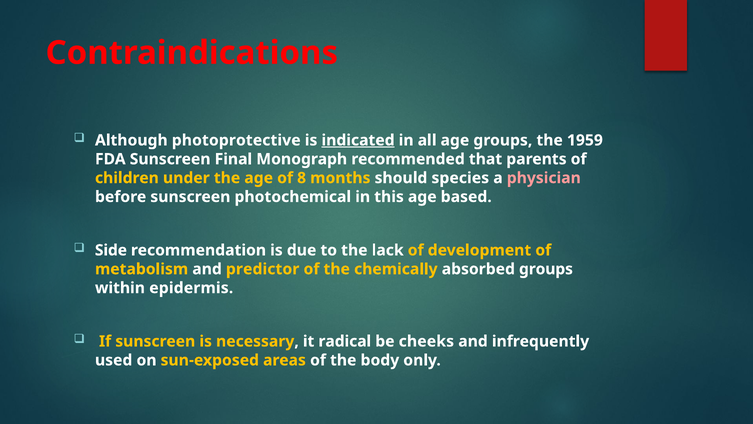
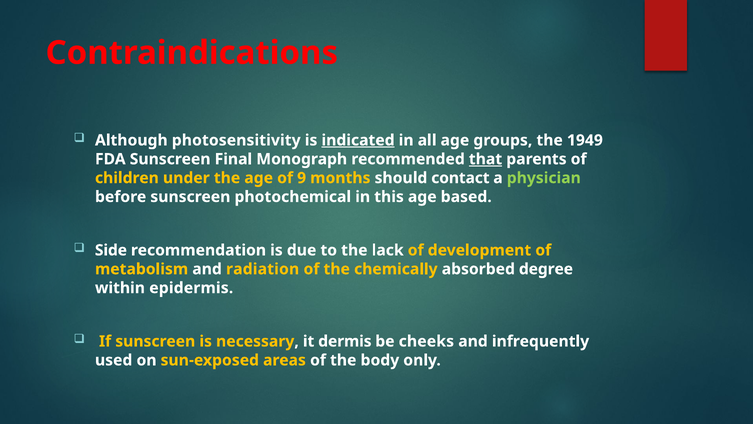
photoprotective: photoprotective -> photosensitivity
1959: 1959 -> 1949
that underline: none -> present
8: 8 -> 9
species: species -> contact
physician colour: pink -> light green
predictor: predictor -> radiation
absorbed groups: groups -> degree
radical: radical -> dermis
